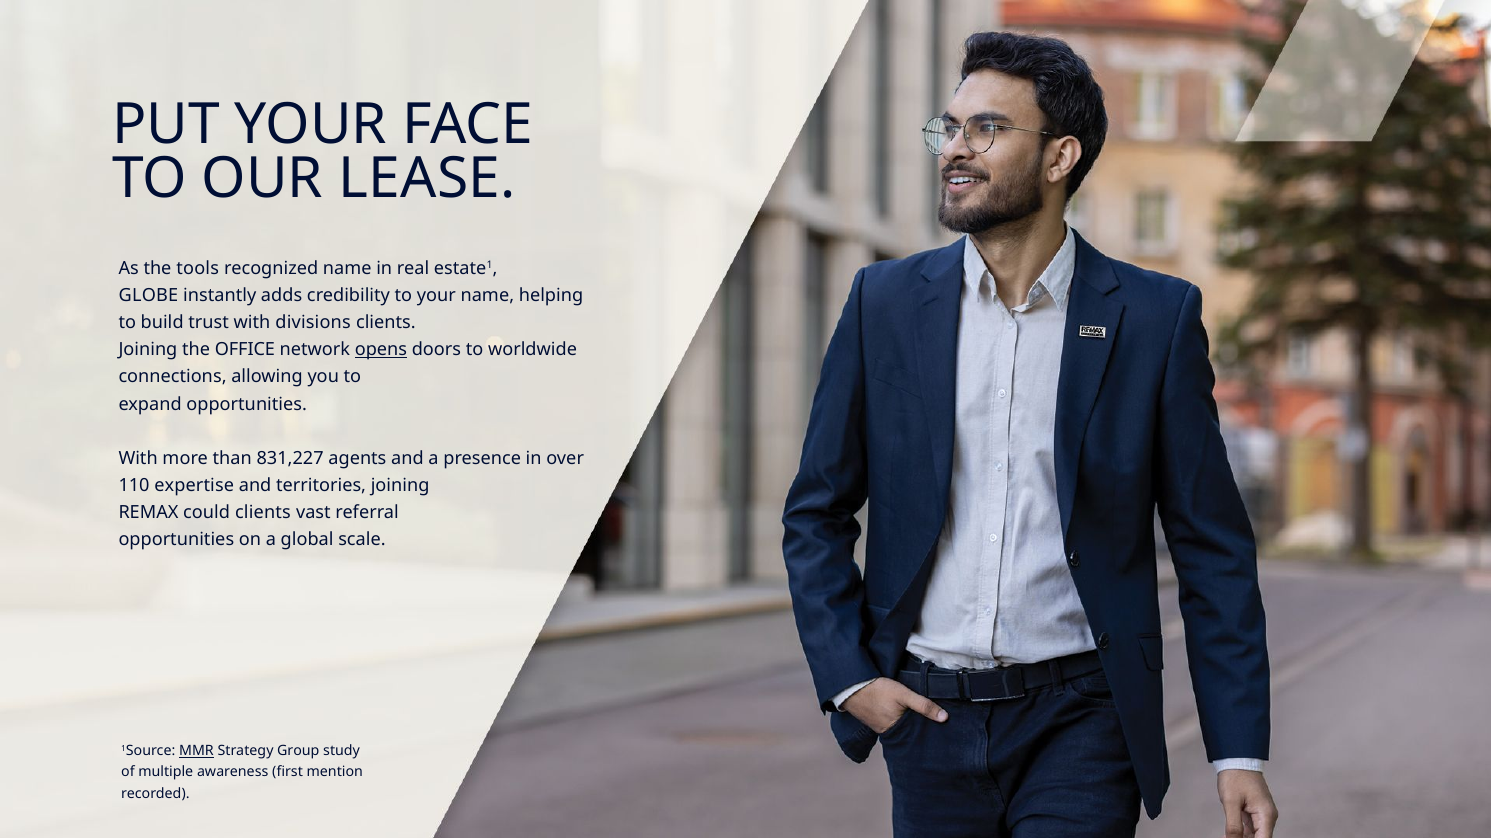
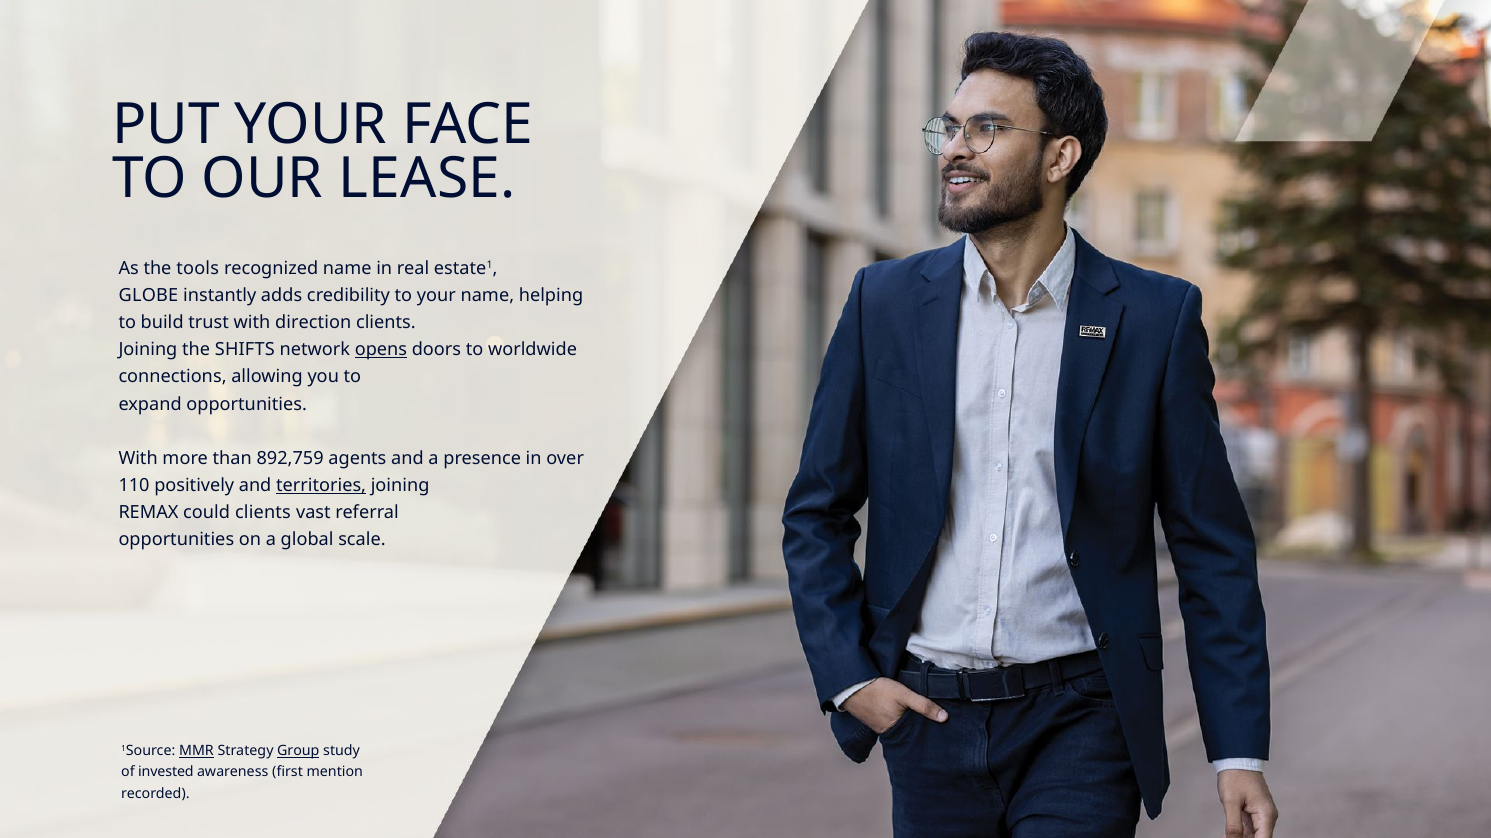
divisions: divisions -> direction
OFFICE: OFFICE -> SHIFTS
831,227: 831,227 -> 892,759
expertise: expertise -> positively
territories underline: none -> present
Group underline: none -> present
multiple: multiple -> invested
